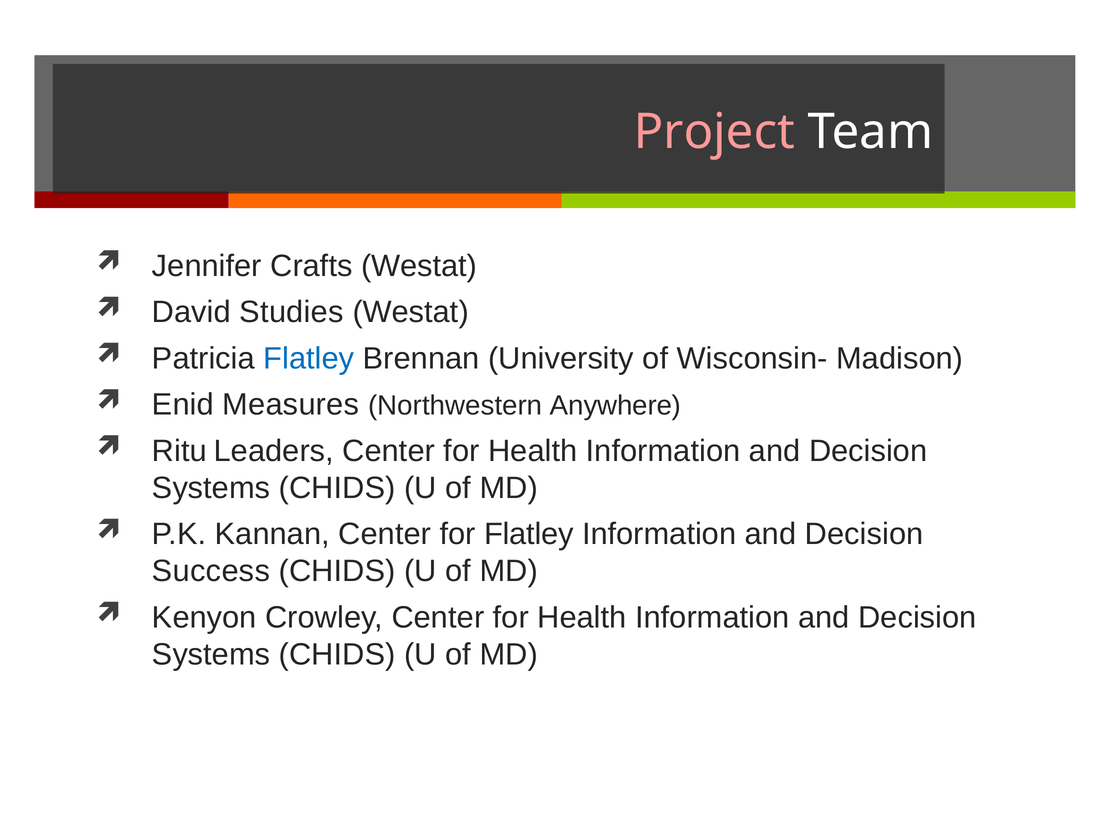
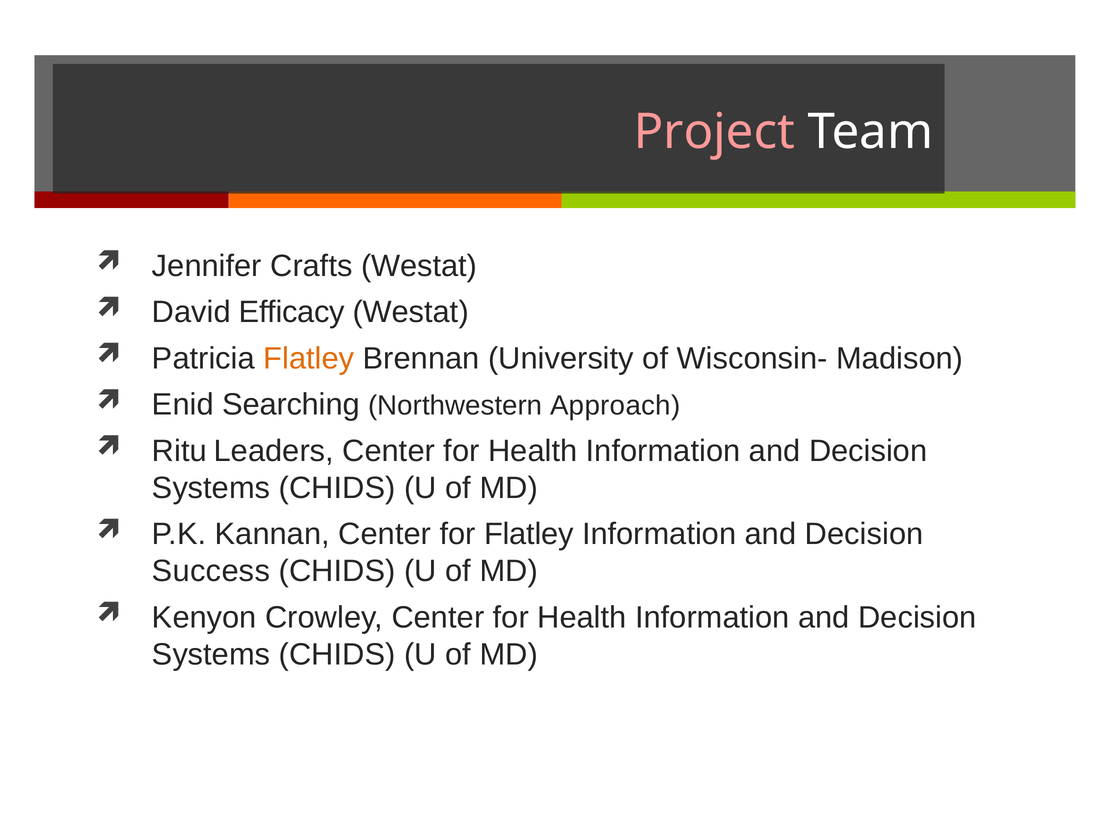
Studies: Studies -> Efficacy
Flatley at (309, 359) colour: blue -> orange
Measures: Measures -> Searching
Anywhere: Anywhere -> Approach
